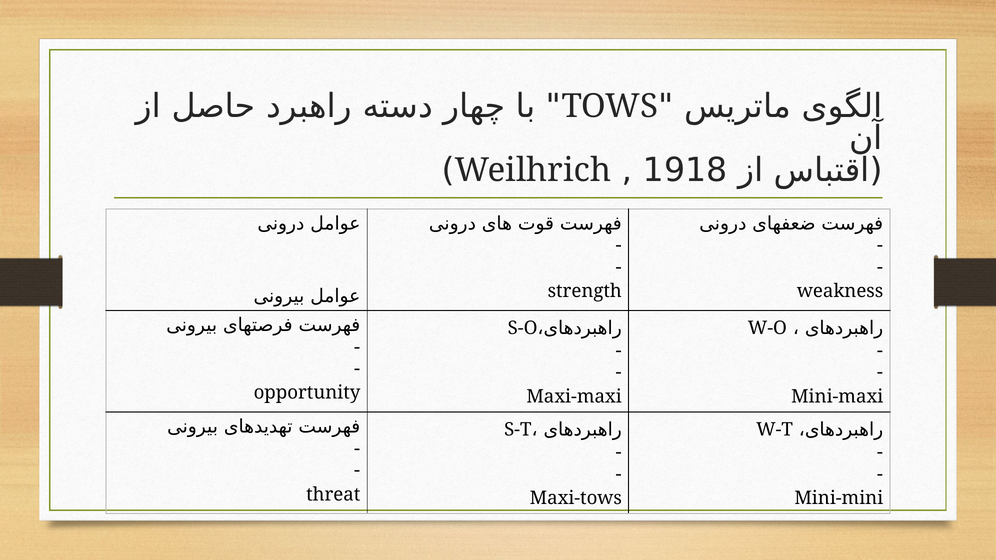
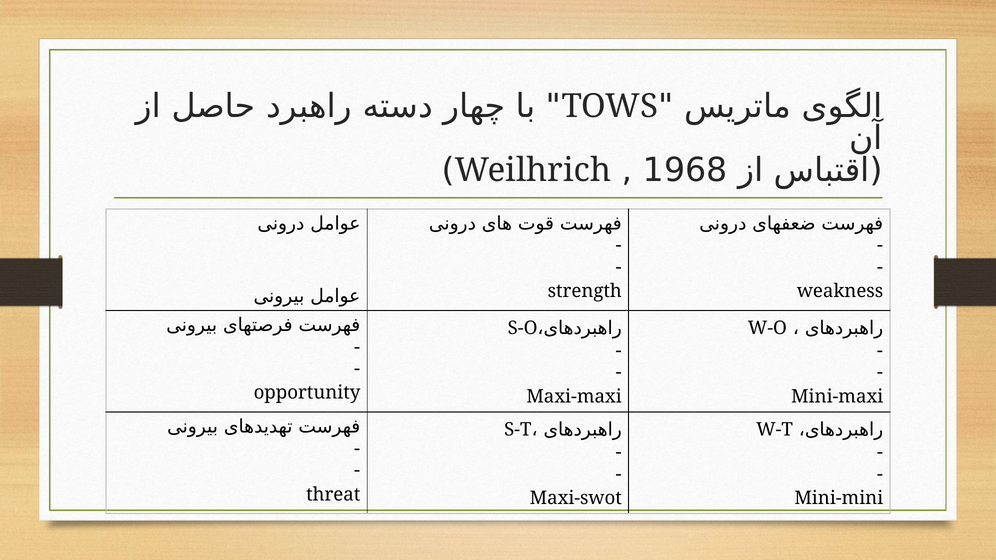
1918: 1918 -> 1968
Maxi-tows: Maxi-tows -> Maxi-swot
